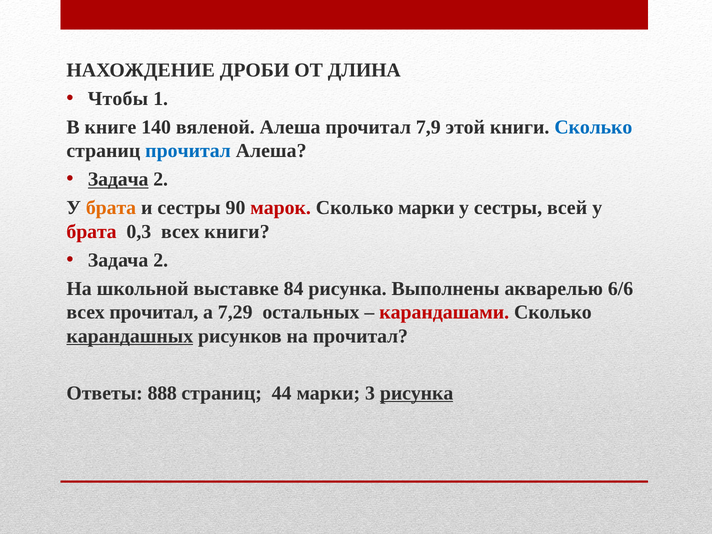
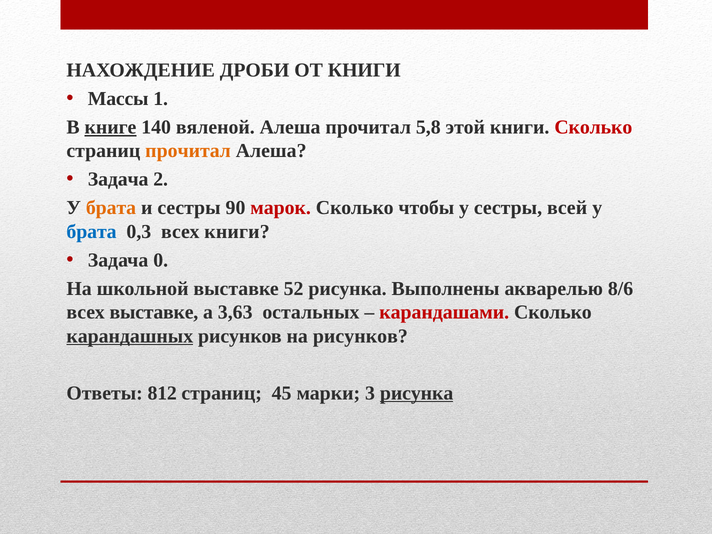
ОТ ДЛИНА: ДЛИНА -> КНИГИ
Чтобы: Чтобы -> Массы
книге underline: none -> present
7,9: 7,9 -> 5,8
Сколько at (593, 127) colour: blue -> red
прочитал at (188, 151) colour: blue -> orange
Задача at (118, 179) underline: present -> none
Сколько марки: марки -> чтобы
брата at (92, 232) colour: red -> blue
2 at (161, 260): 2 -> 0
84: 84 -> 52
6/6: 6/6 -> 8/6
всех прочитал: прочитал -> выставке
7,29: 7,29 -> 3,63
на прочитал: прочитал -> рисунков
888: 888 -> 812
44: 44 -> 45
